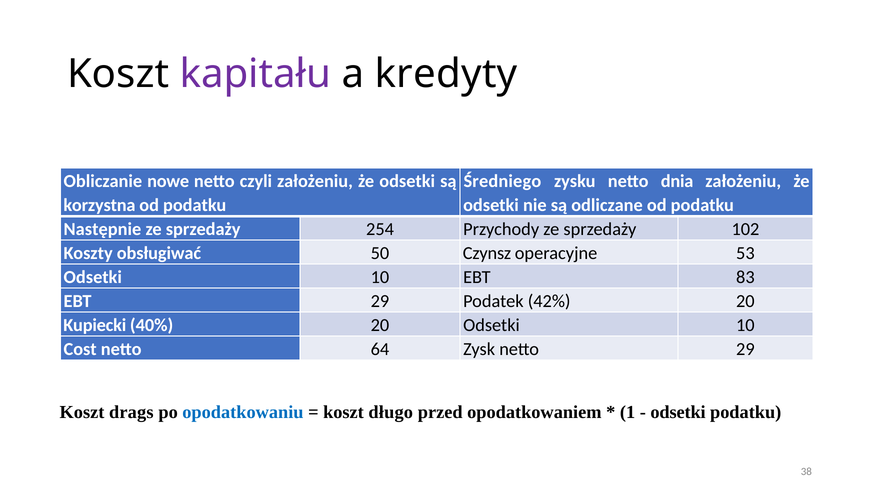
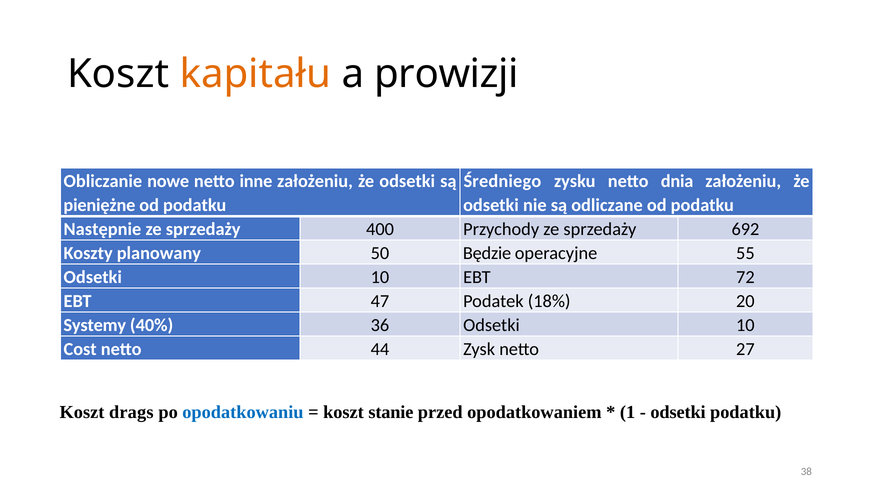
kapitału colour: purple -> orange
kredyty: kredyty -> prowizji
czyli: czyli -> inne
korzystna: korzystna -> pieniężne
254: 254 -> 400
102: 102 -> 692
obsługiwać: obsługiwać -> planowany
Czynsz: Czynsz -> Będzie
53: 53 -> 55
83: 83 -> 72
EBT 29: 29 -> 47
42%: 42% -> 18%
Kupiecki: Kupiecki -> Systemy
40% 20: 20 -> 36
64: 64 -> 44
netto 29: 29 -> 27
długo: długo -> stanie
